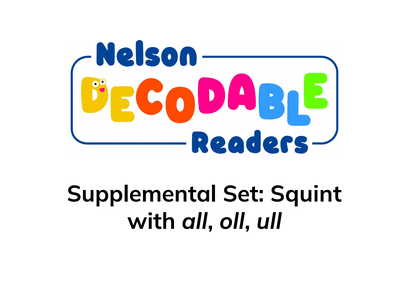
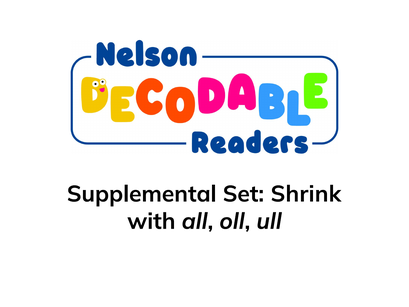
Squint: Squint -> Shrink
